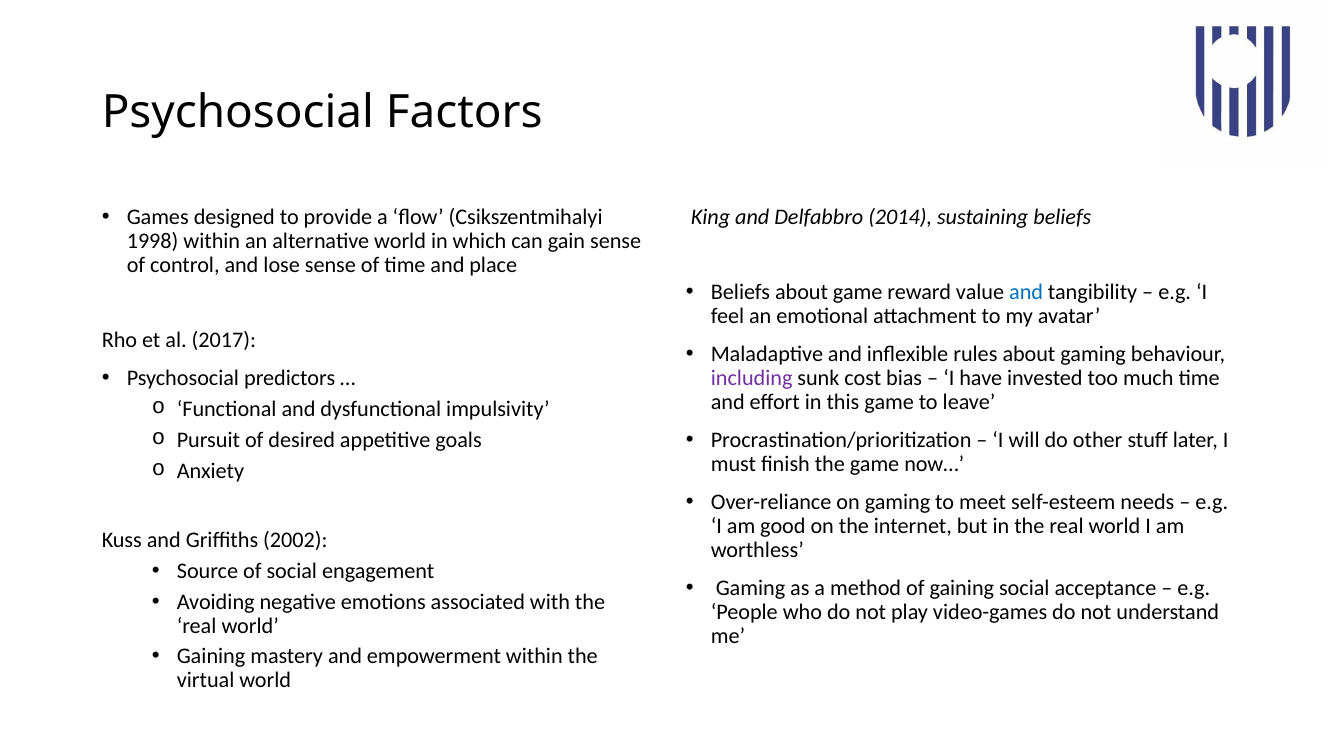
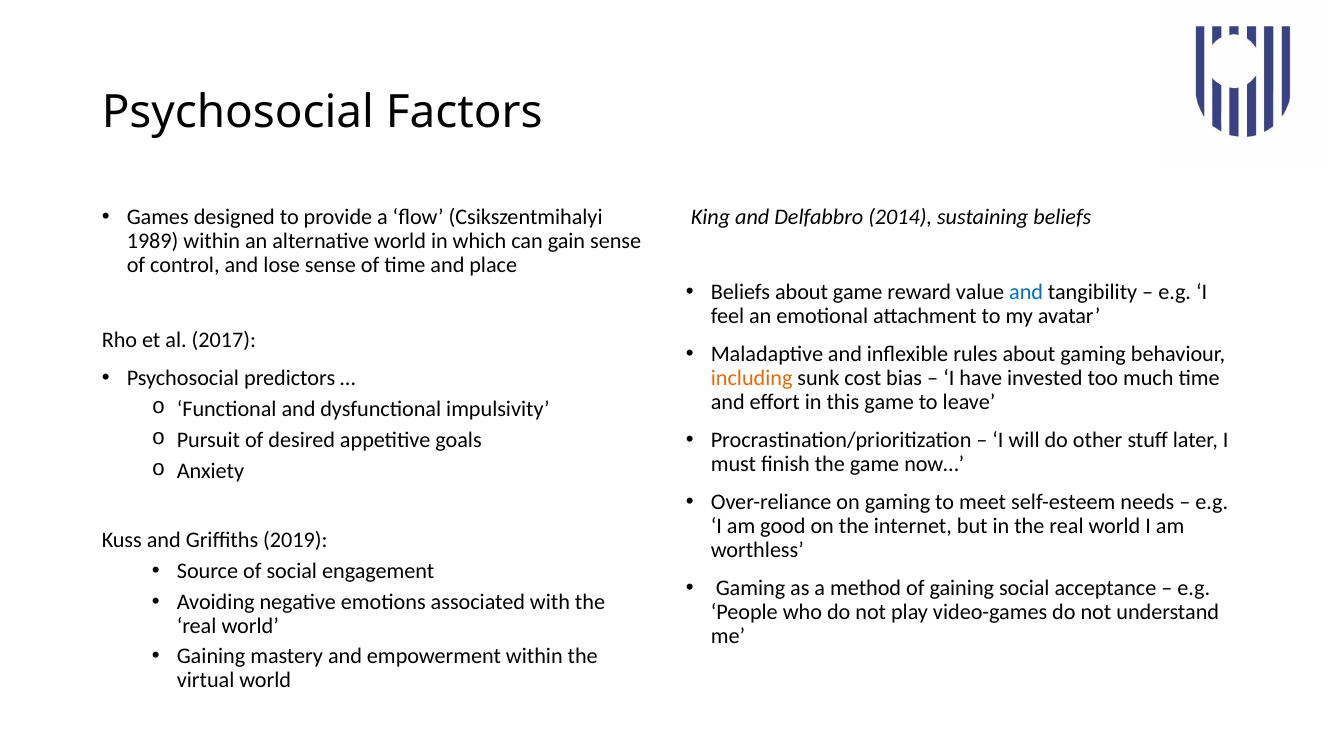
1998: 1998 -> 1989
including colour: purple -> orange
2002: 2002 -> 2019
